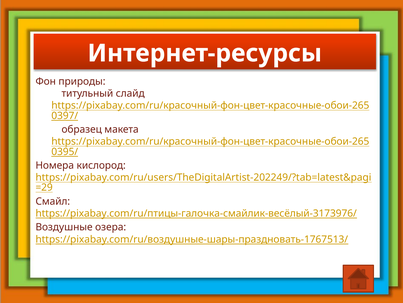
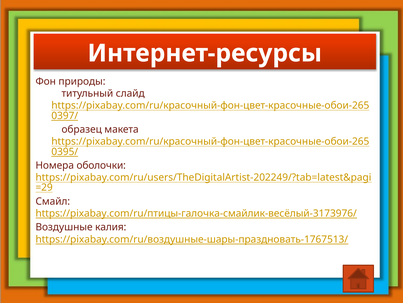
кислород: кислород -> оболочки
озера: озера -> калия
